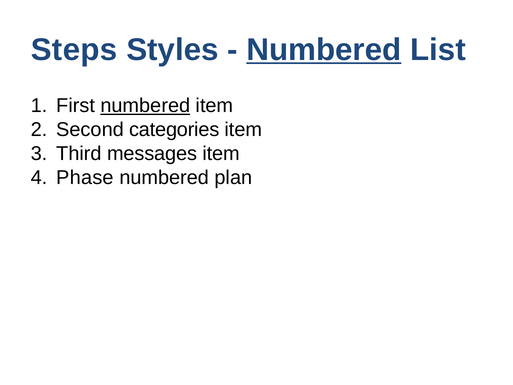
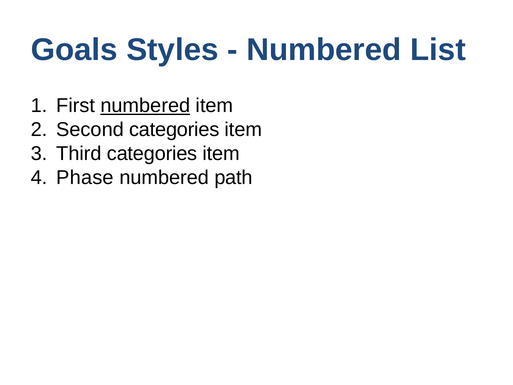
Steps: Steps -> Goals
Numbered at (324, 50) underline: present -> none
Third messages: messages -> categories
plan: plan -> path
